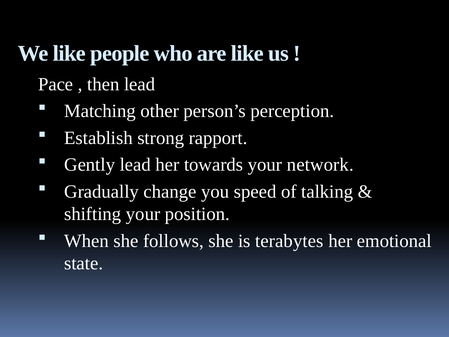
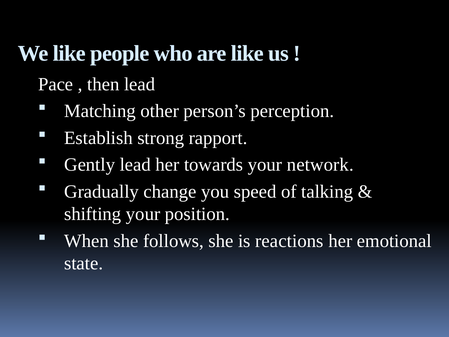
terabytes: terabytes -> reactions
